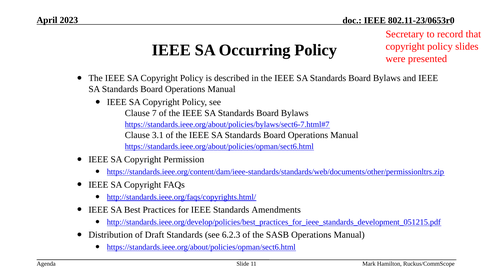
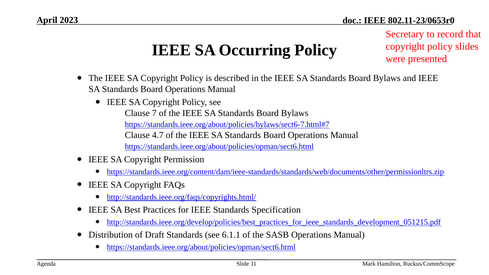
3.1: 3.1 -> 4.7
Amendments: Amendments -> Specification
6.2.3: 6.2.3 -> 6.1.1
